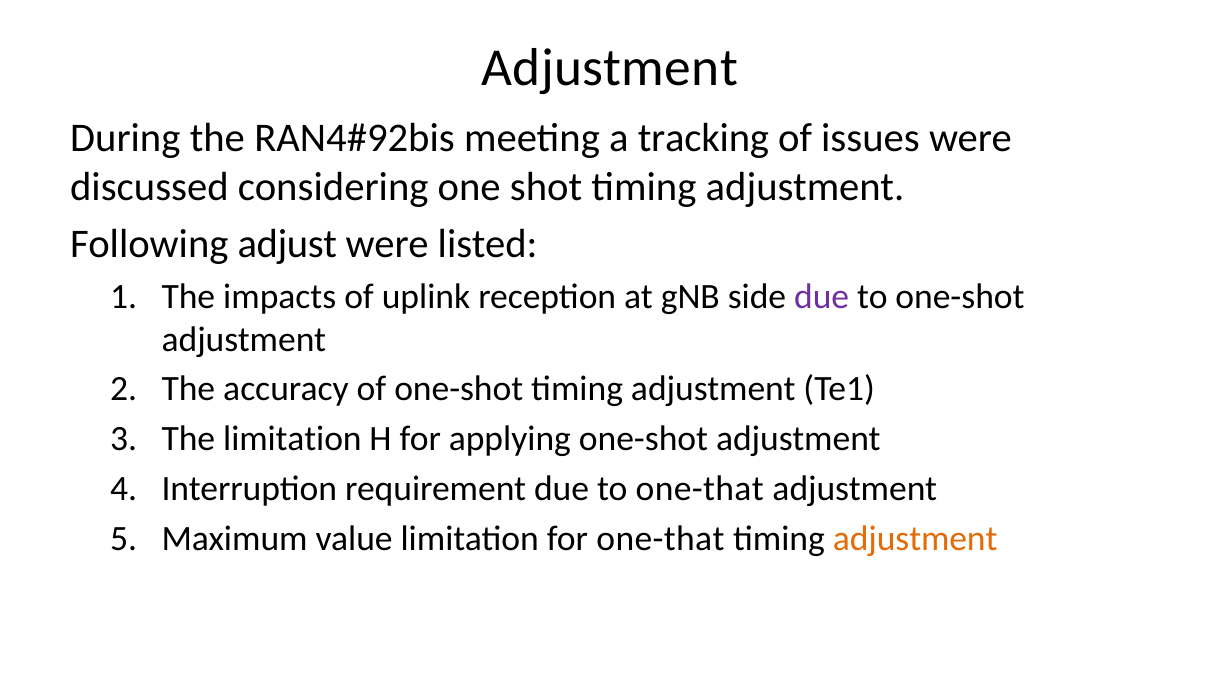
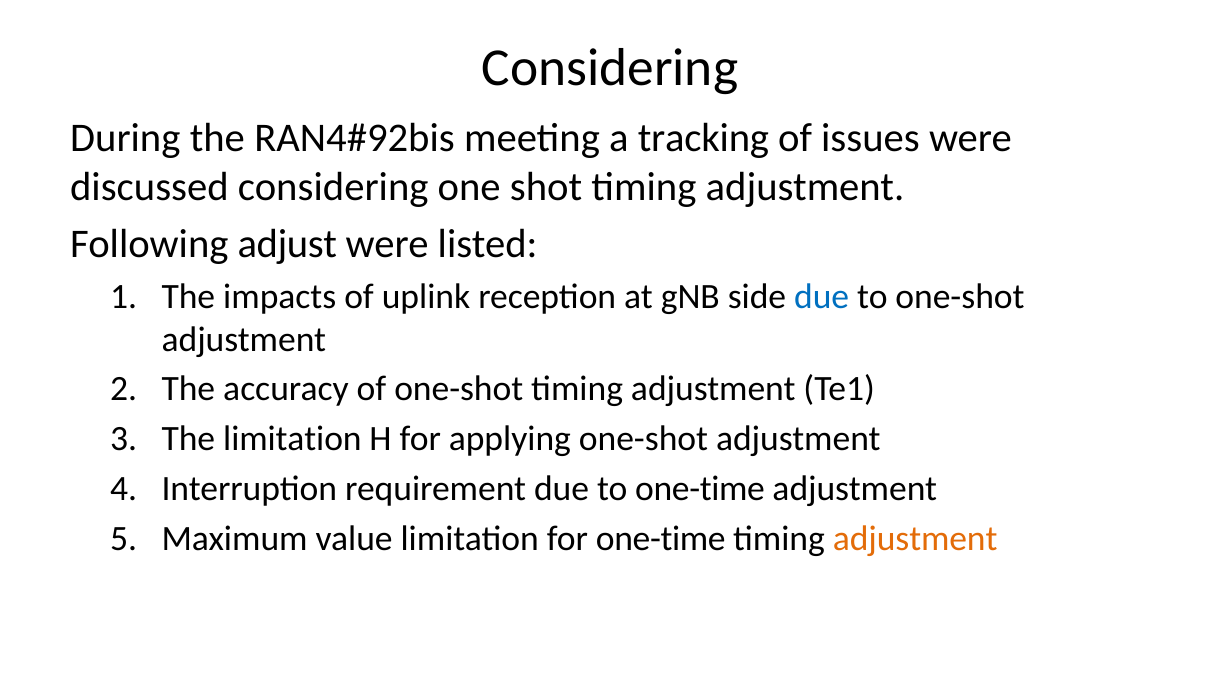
Adjustment at (610, 68): Adjustment -> Considering
due at (822, 297) colour: purple -> blue
to one-that: one-that -> one-time
for one-that: one-that -> one-time
